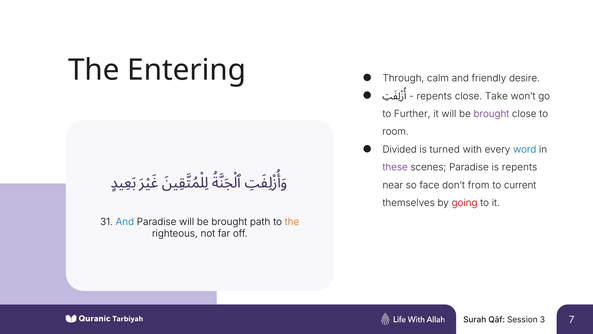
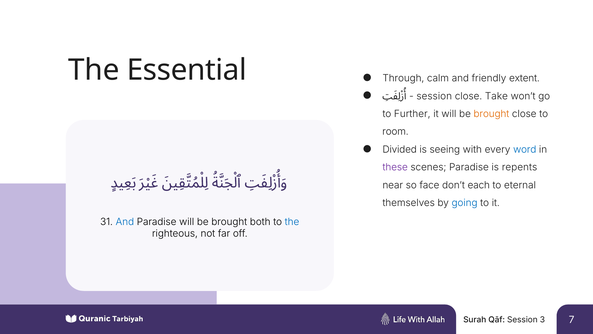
Entering: Entering -> Essential
desire: desire -> extent
repents at (434, 96): repents -> session
brought at (491, 114) colour: purple -> orange
turned: turned -> seeing
from: from -> each
current: current -> eternal
going colour: red -> blue
path: path -> both
the at (292, 222) colour: orange -> blue
